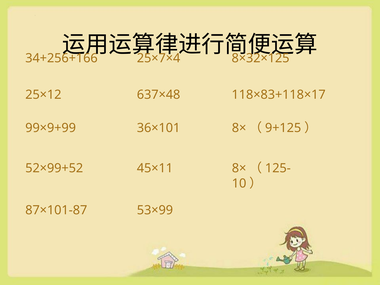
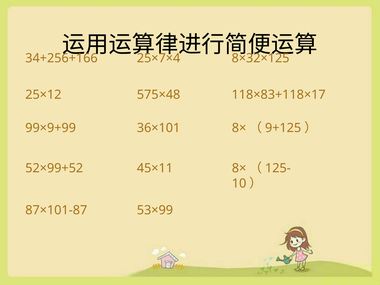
637×48: 637×48 -> 575×48
